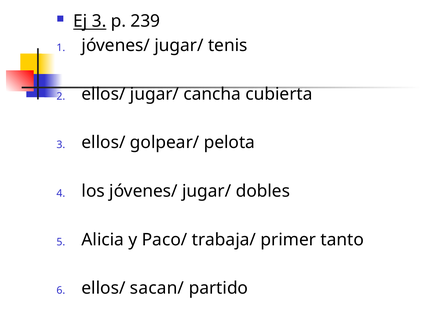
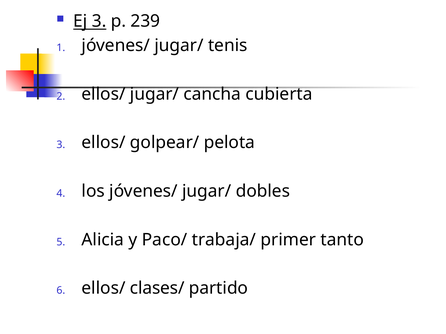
sacan/: sacan/ -> clases/
